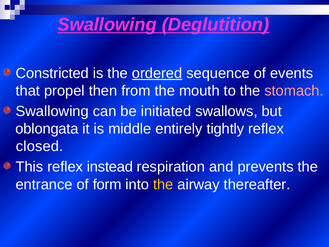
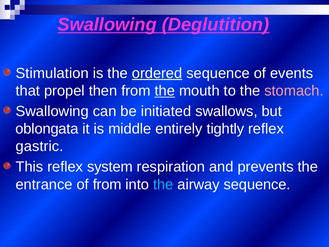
Constricted: Constricted -> Stimulation
the at (165, 91) underline: none -> present
closed: closed -> gastric
instead: instead -> system
of form: form -> from
the at (163, 184) colour: yellow -> light blue
airway thereafter: thereafter -> sequence
